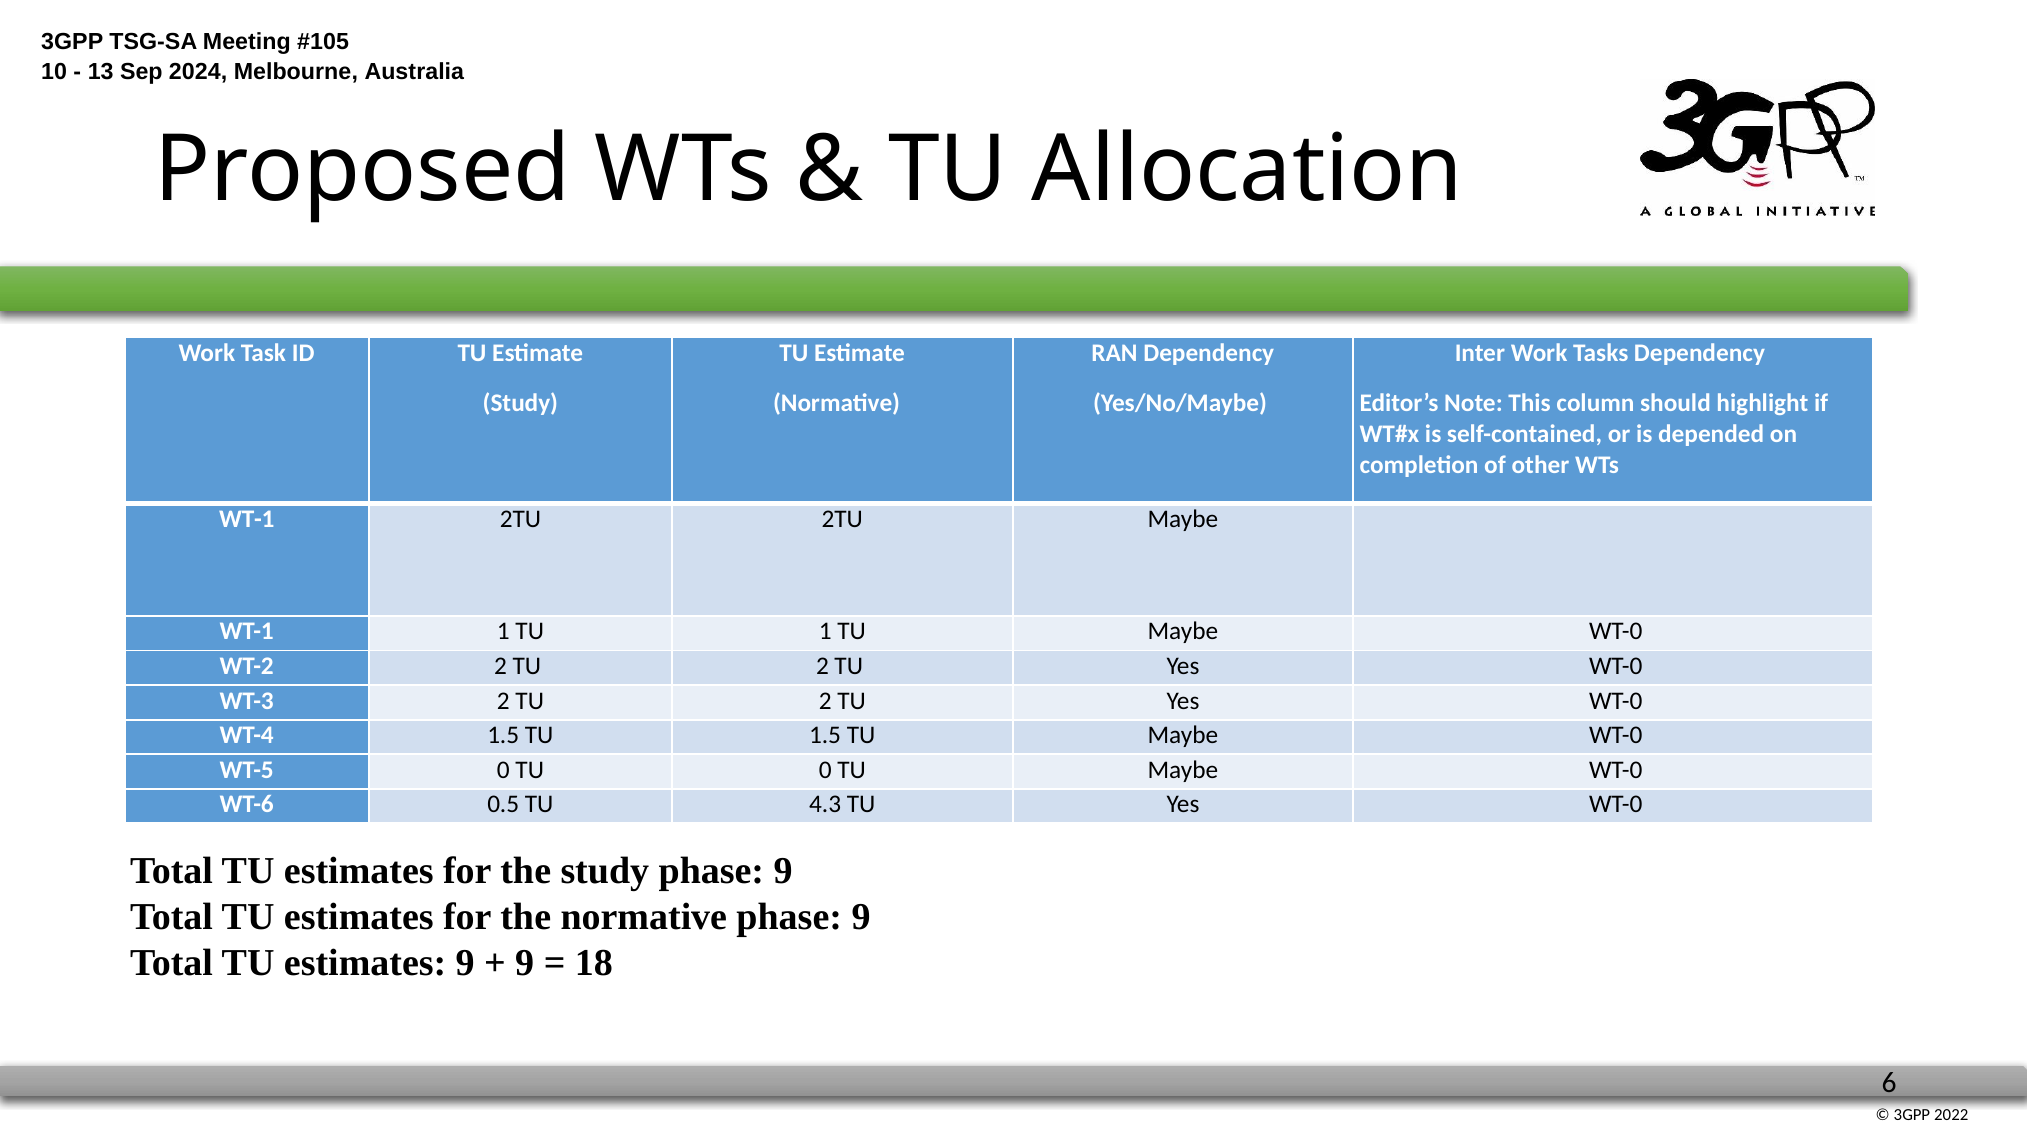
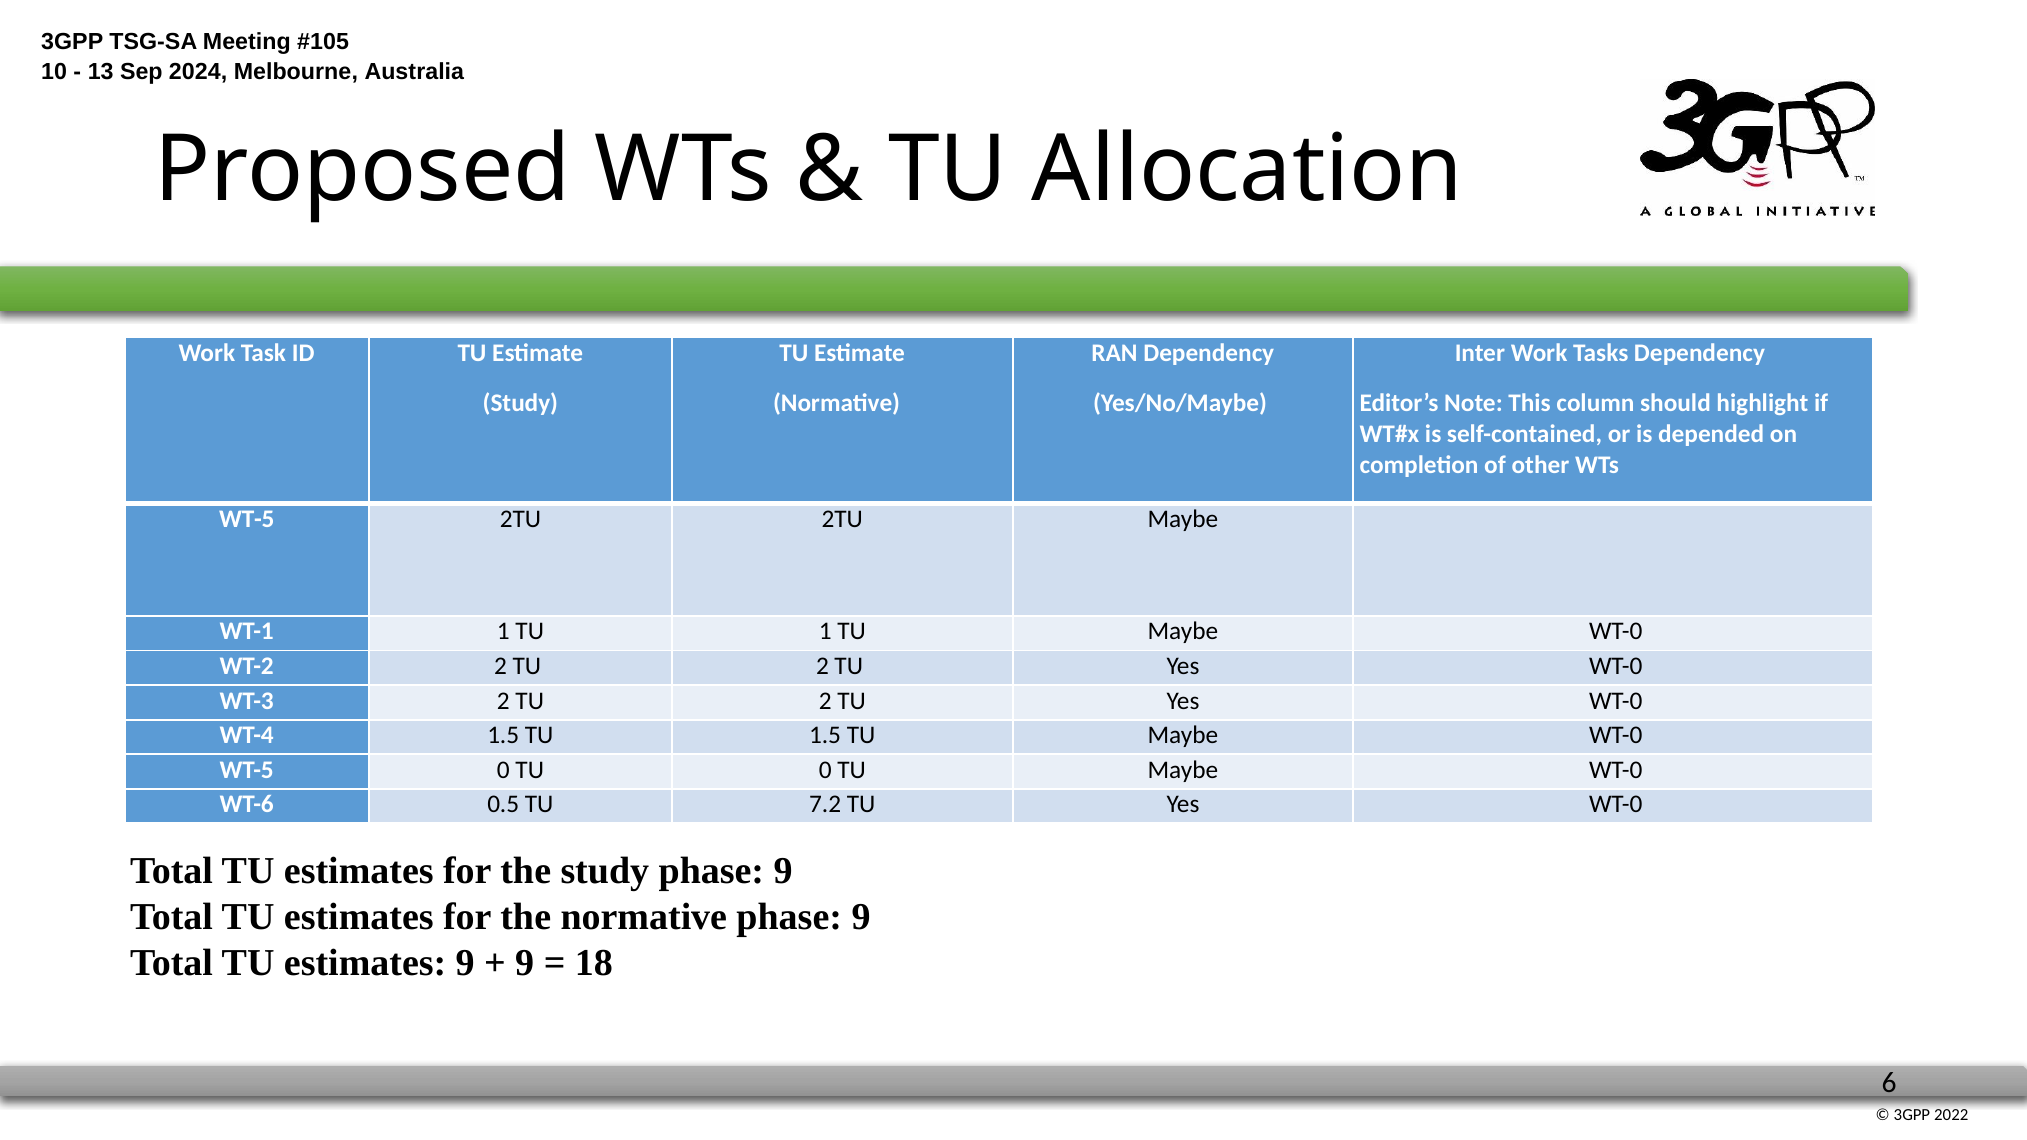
WT-1 at (247, 519): WT-1 -> WT-5
4.3: 4.3 -> 7.2
